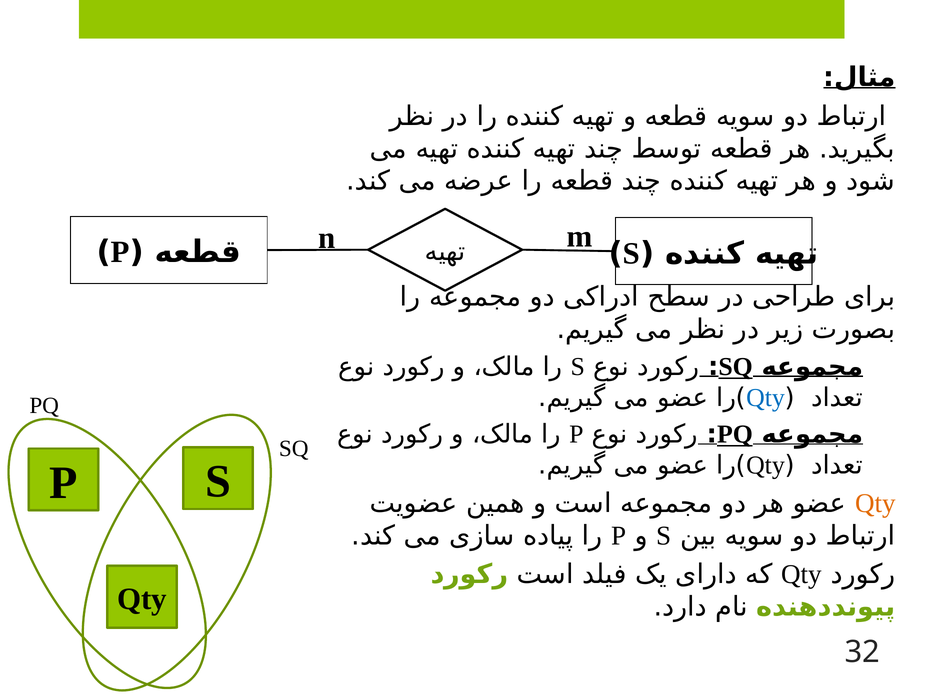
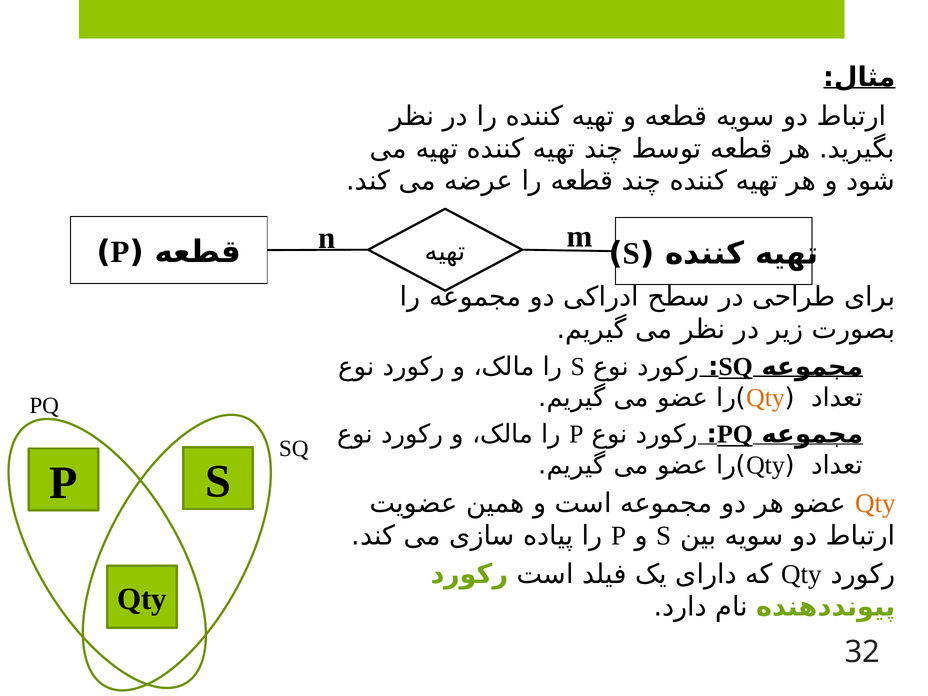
Qty at (765, 398) colour: blue -> orange
